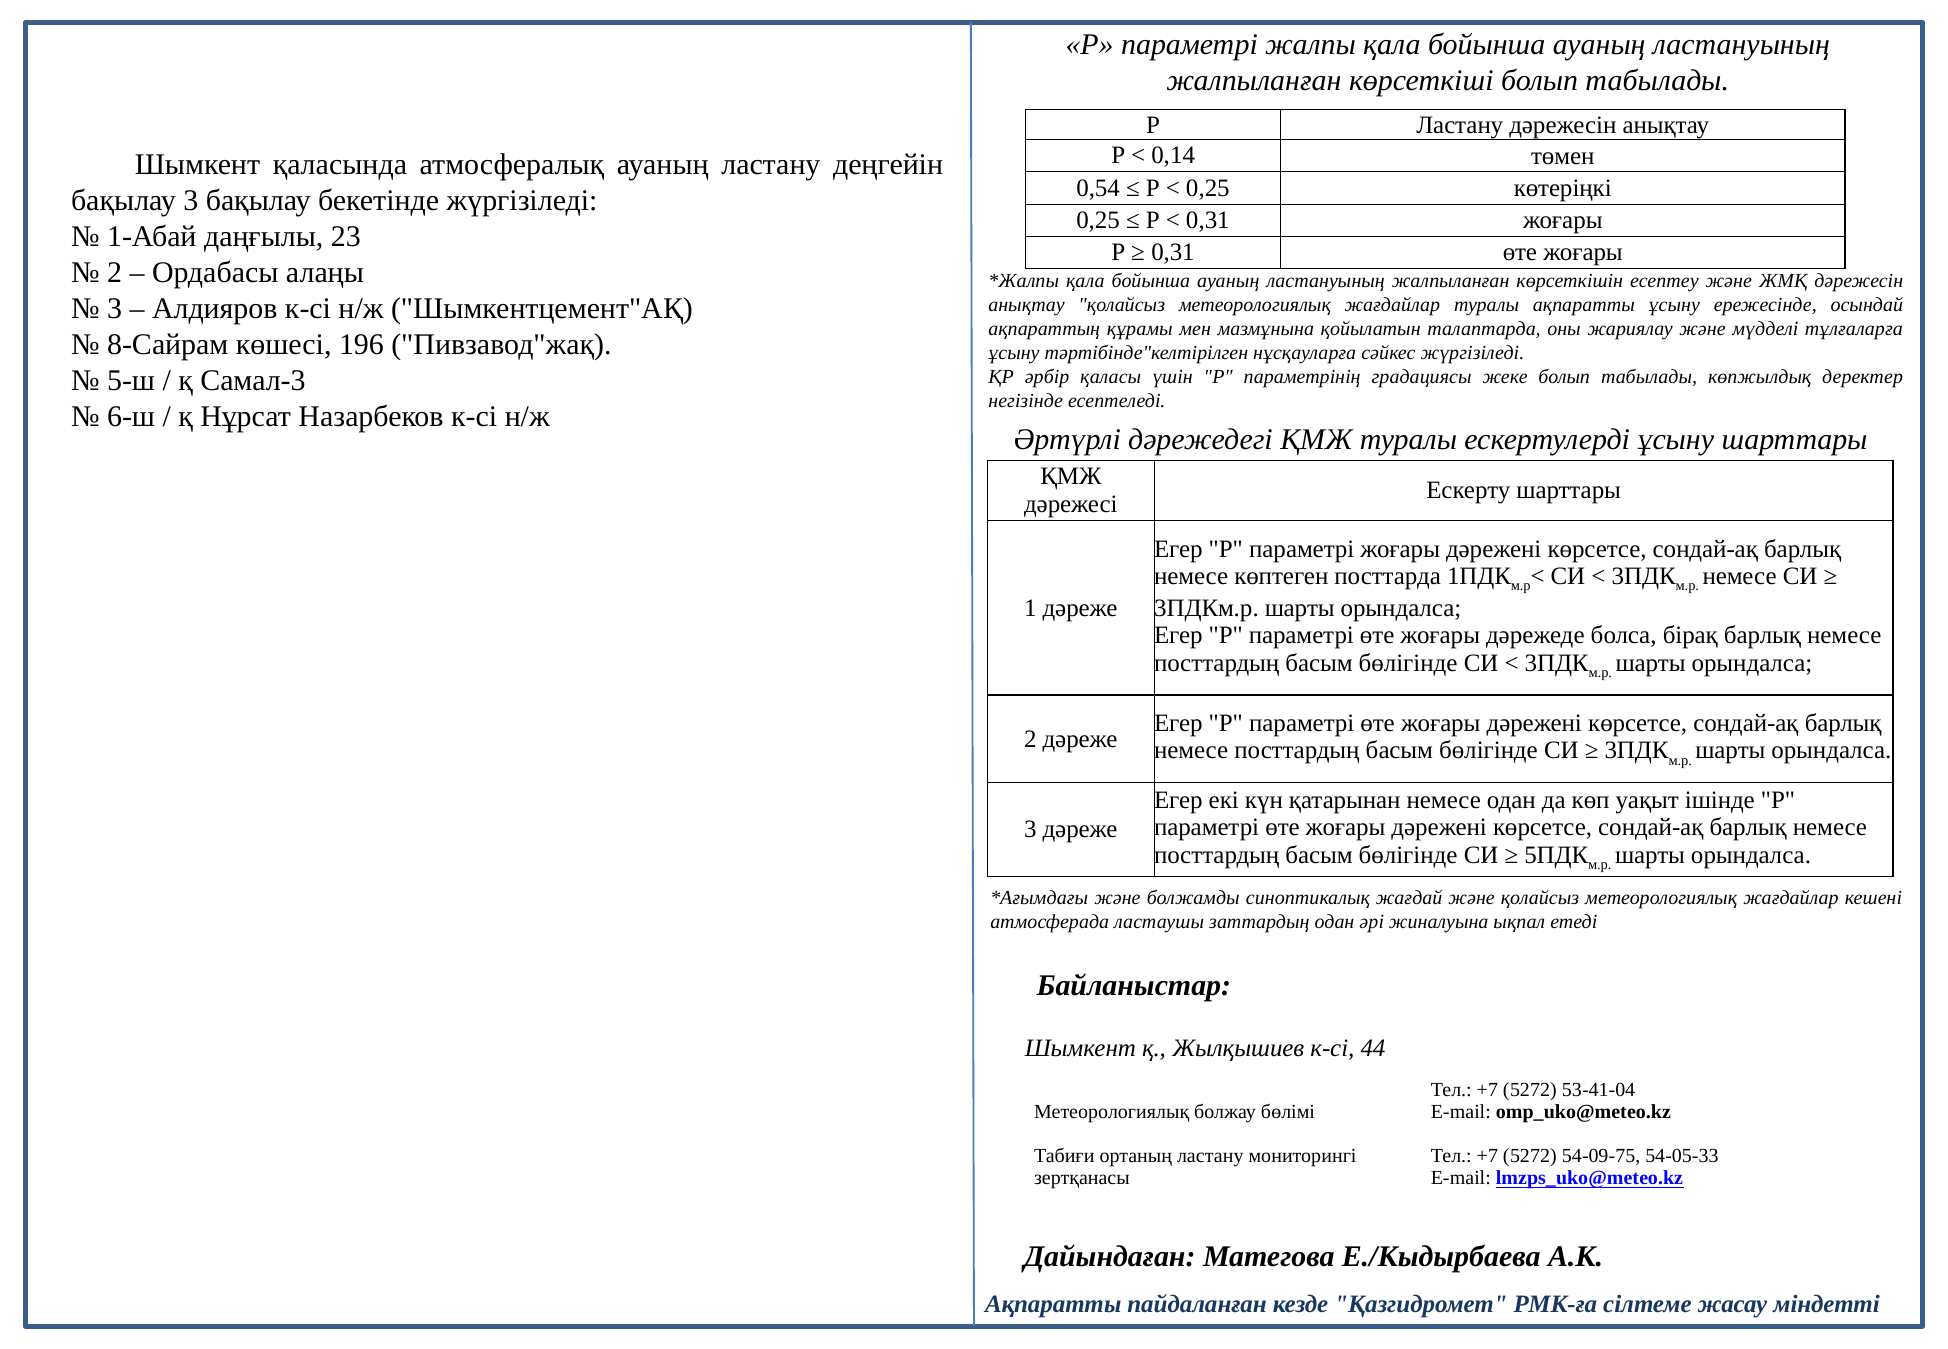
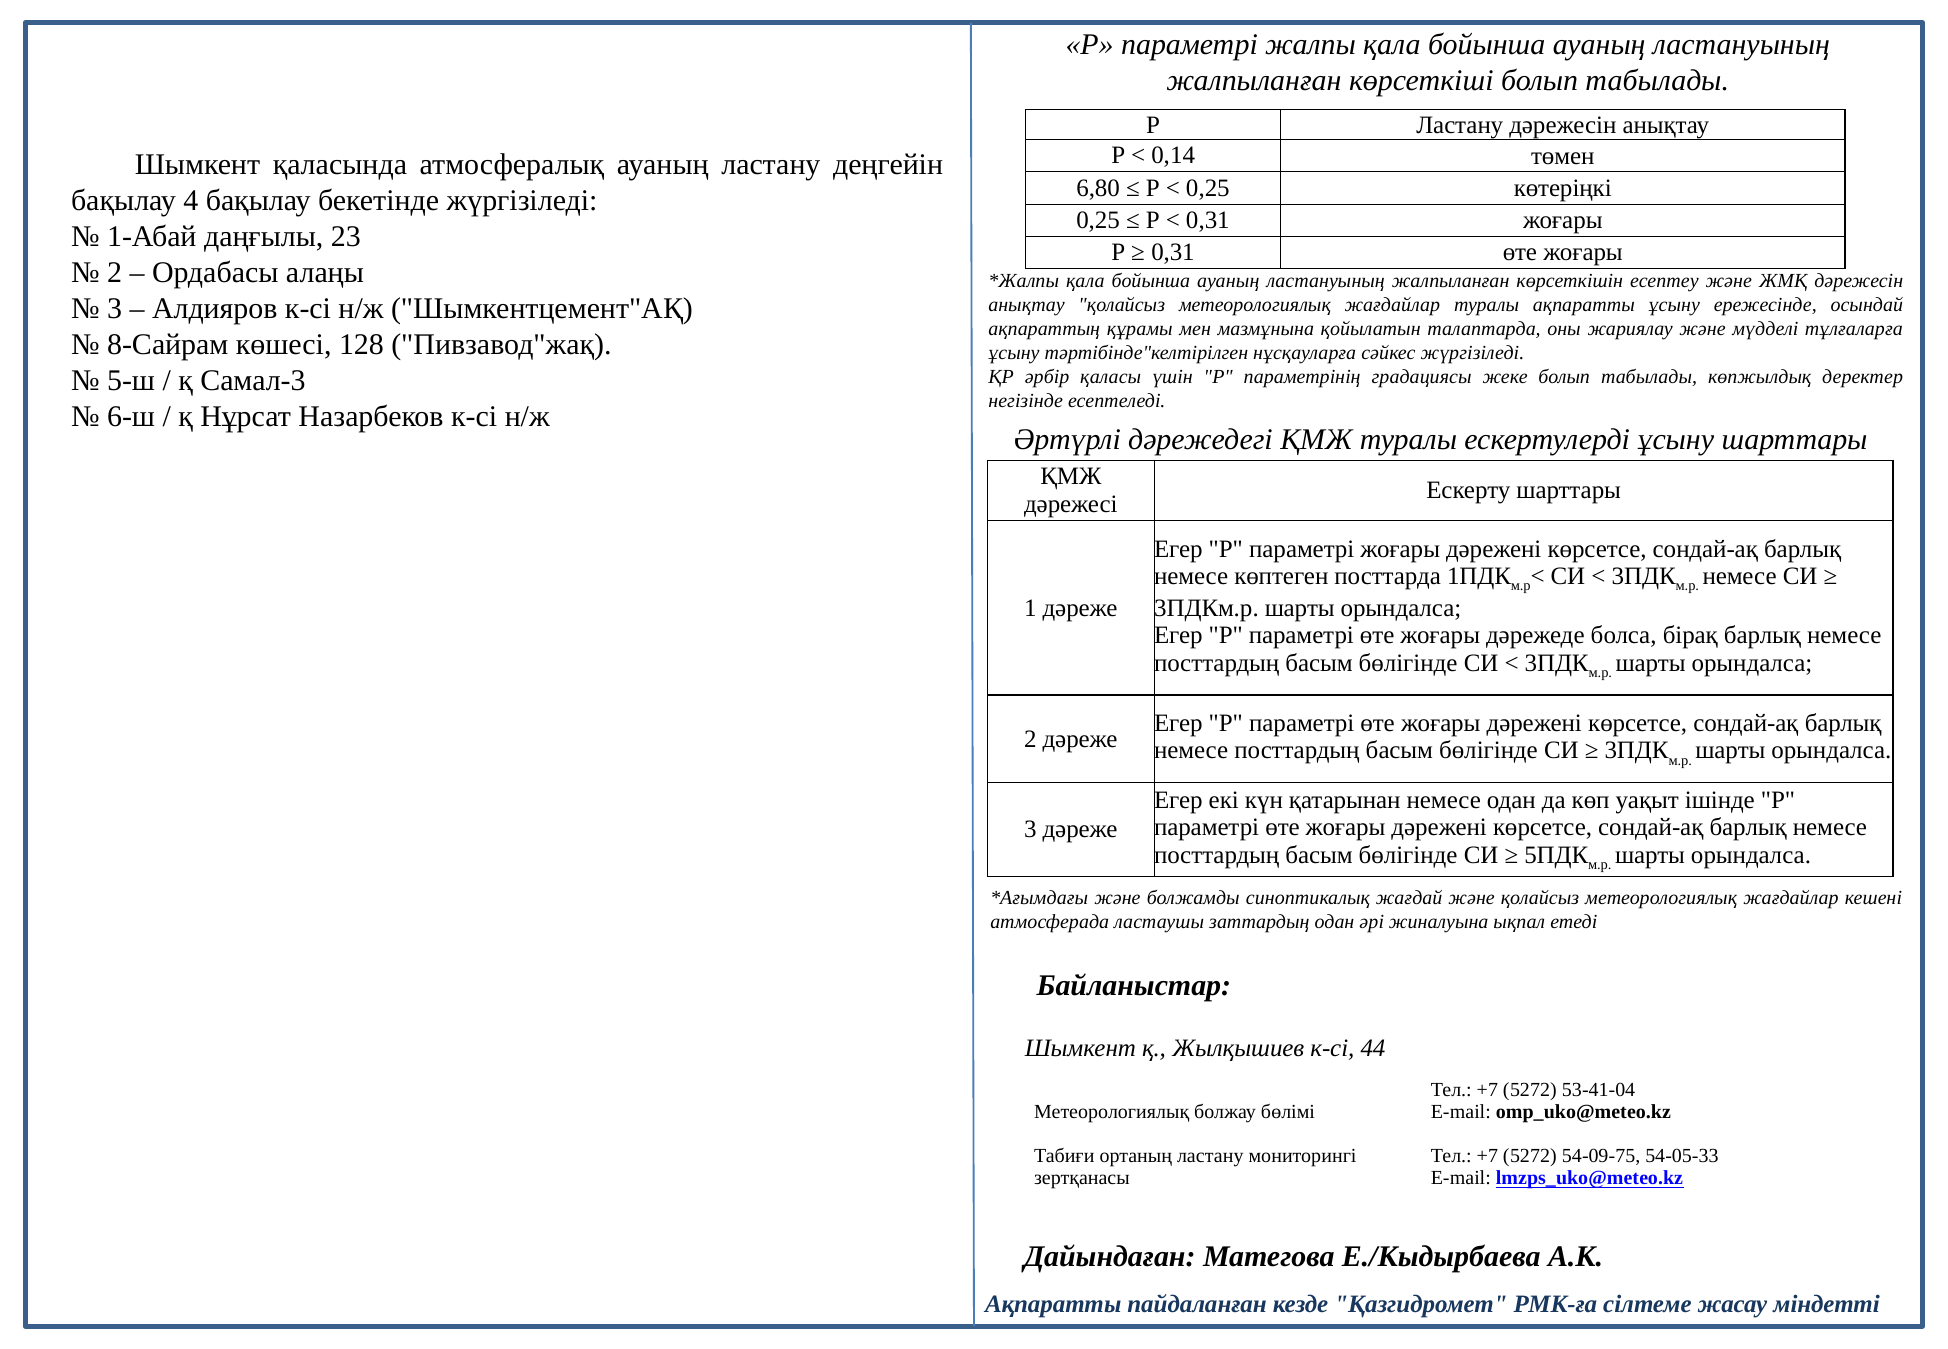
0,54: 0,54 -> 6,80
бақылау 3: 3 -> 4
196: 196 -> 128
